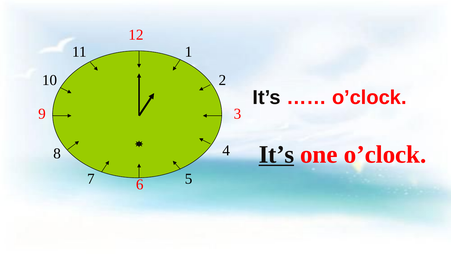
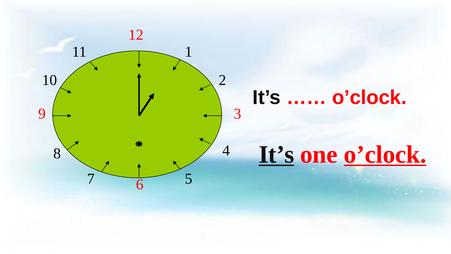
o’clock at (385, 154) underline: none -> present
